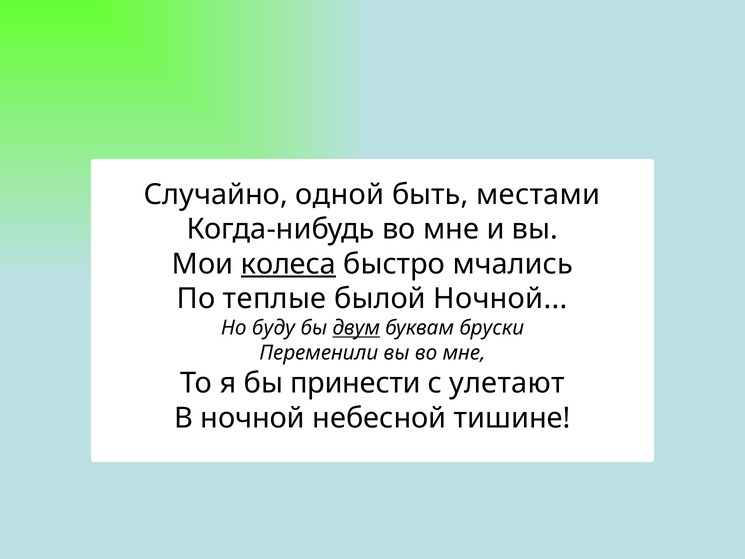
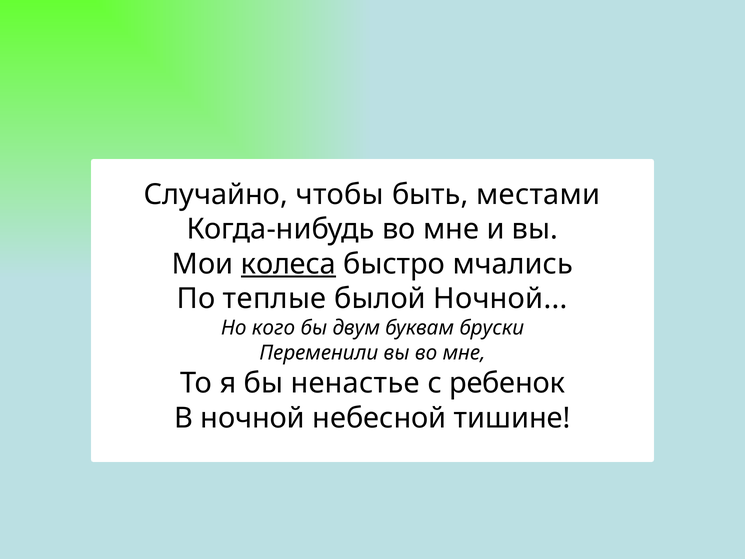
одной: одной -> чтобы
буду: буду -> кого
двум underline: present -> none
принести: принести -> ненастье
улетают: улетают -> ребенок
